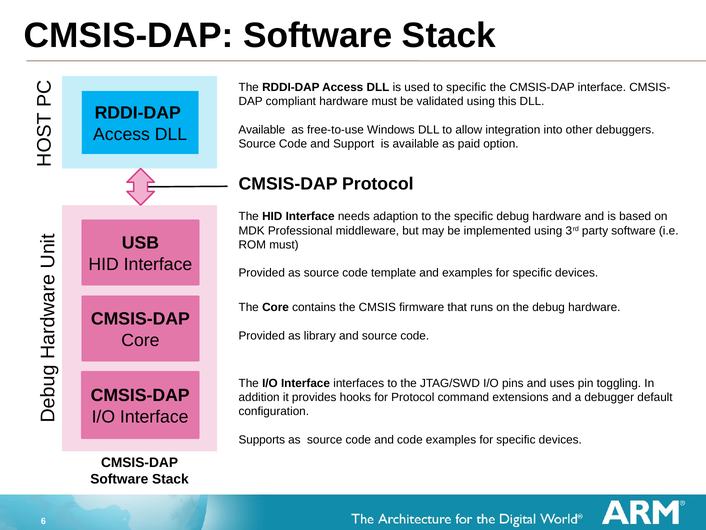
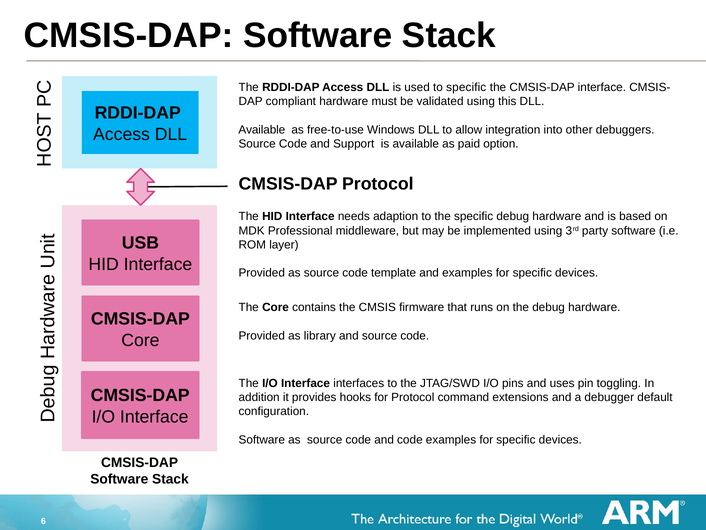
ROM must: must -> layer
Supports at (262, 439): Supports -> Software
